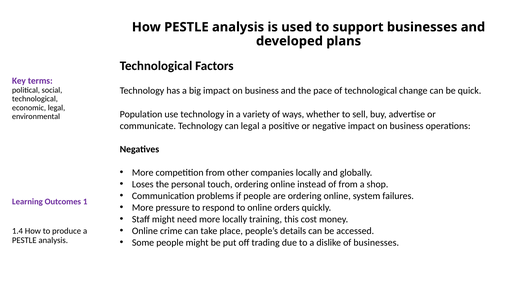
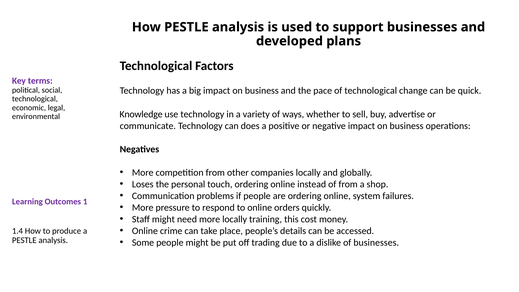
Population: Population -> Knowledge
can legal: legal -> does
